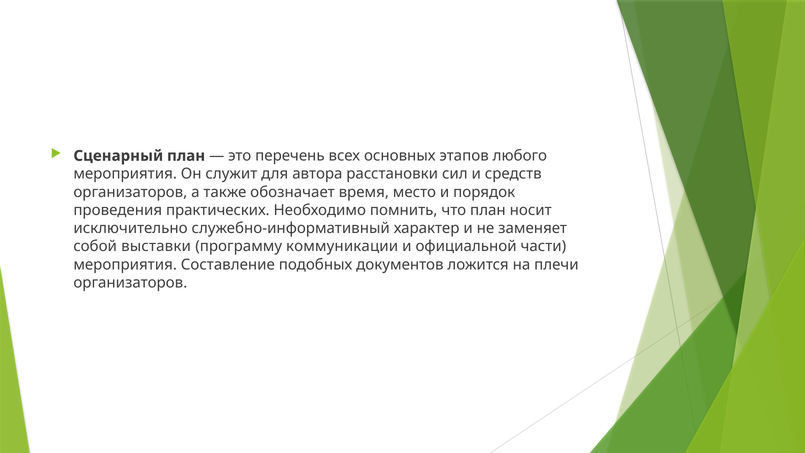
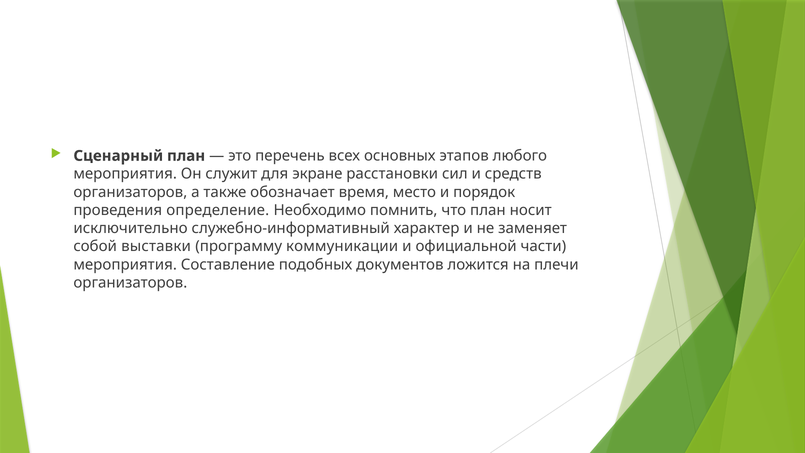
автора: автора -> экране
практических: практических -> определение
